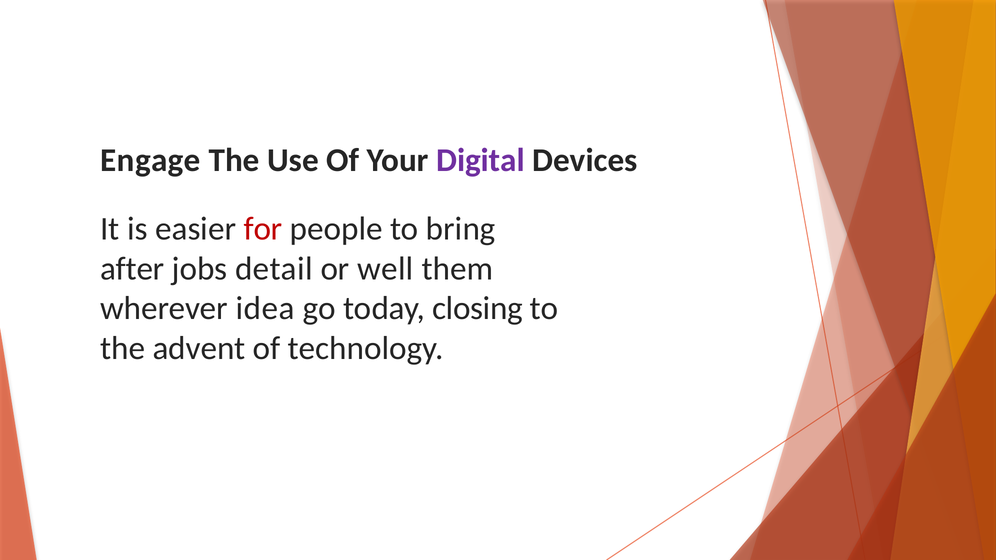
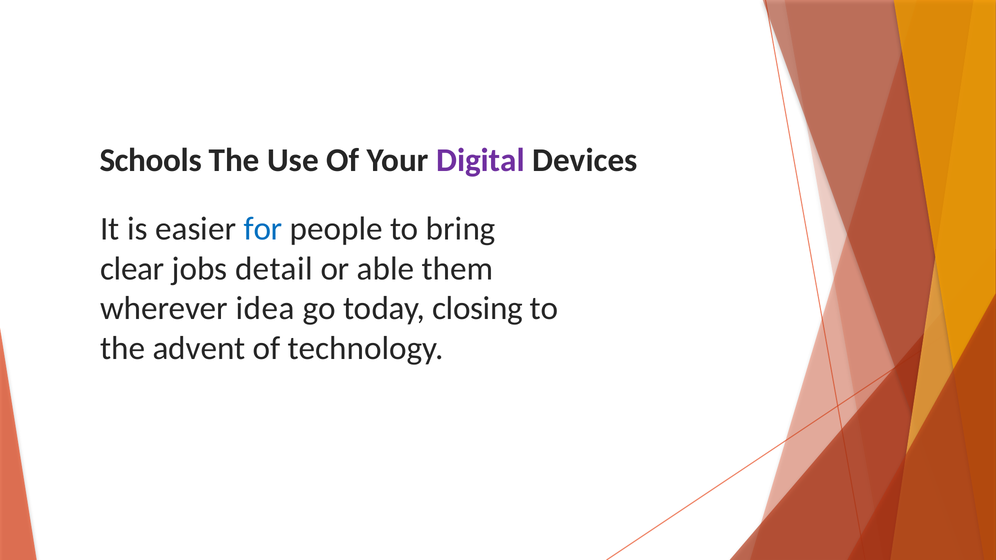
Engage: Engage -> Schools
for colour: red -> blue
after: after -> clear
well: well -> able
